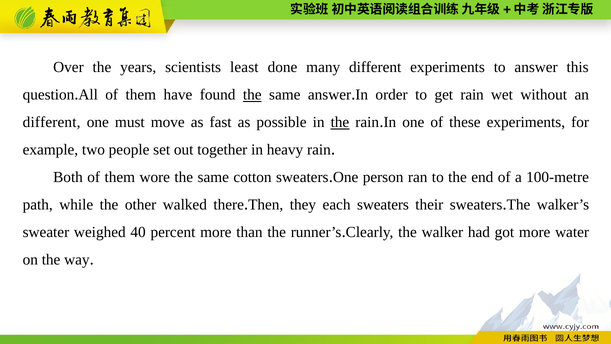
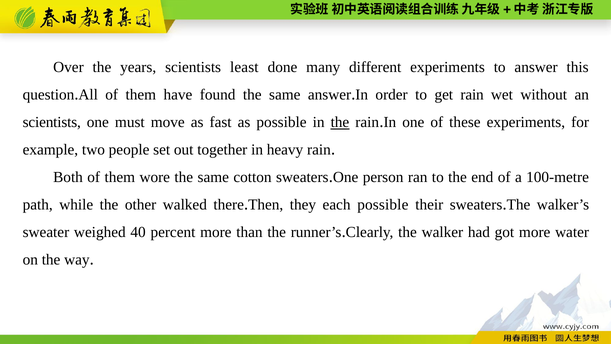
the at (252, 95) underline: present -> none
different at (52, 122): different -> scientists
each sweaters: sweaters -> possible
